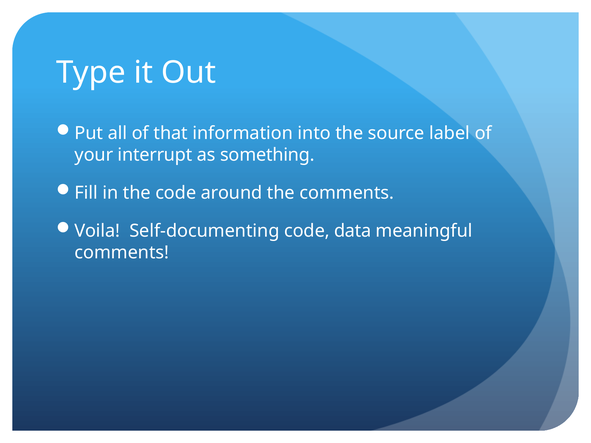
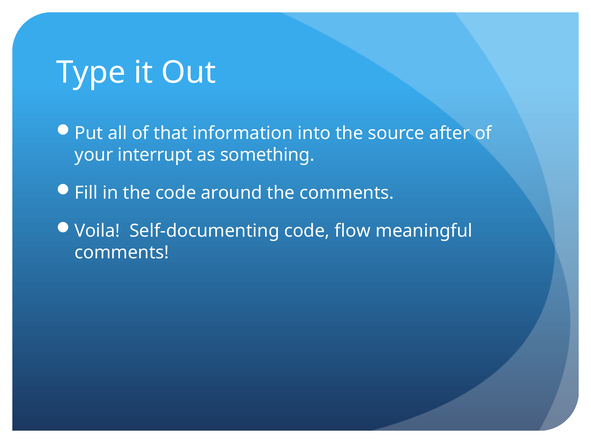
label: label -> after
data: data -> flow
